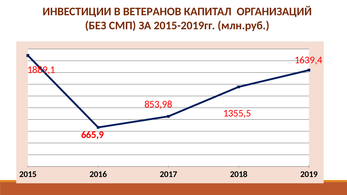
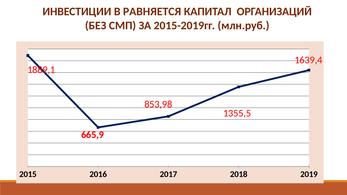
ВЕТЕРАНОВ: ВЕТЕРАНОВ -> РАВНЯЕТСЯ
